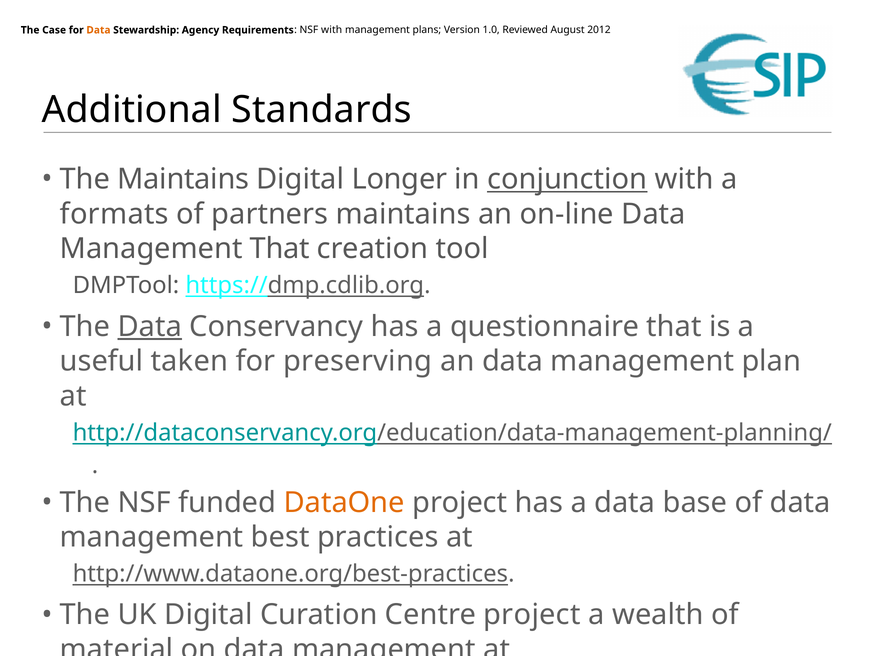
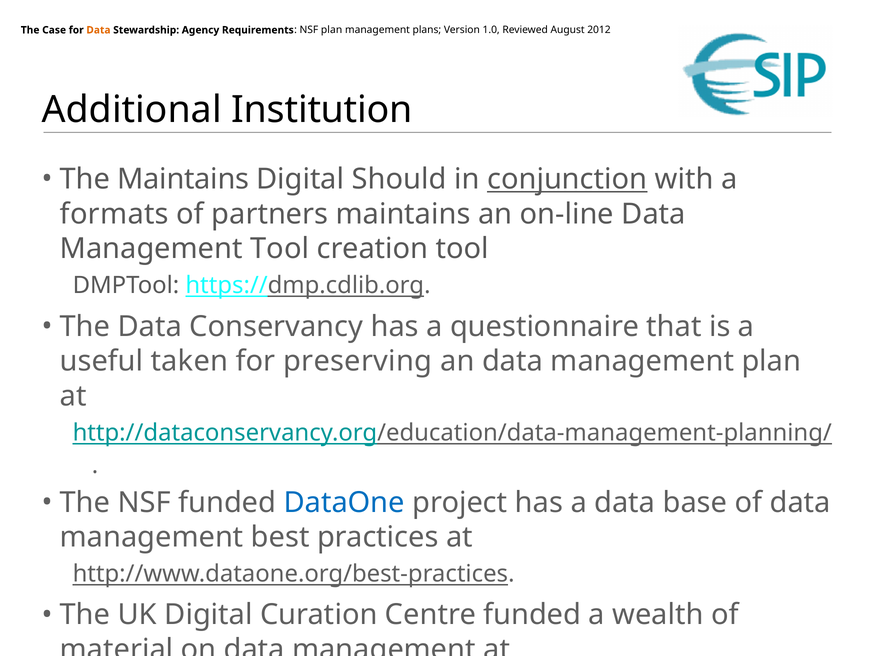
NSF with: with -> plan
Standards: Standards -> Institution
Longer: Longer -> Should
Management That: That -> Tool
Data at (150, 327) underline: present -> none
DataOne colour: orange -> blue
Centre project: project -> funded
